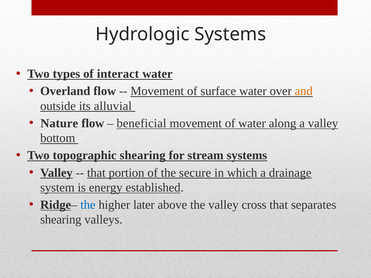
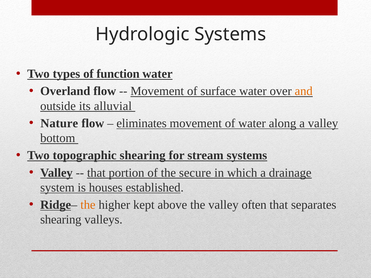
interact: interact -> function
beneficial: beneficial -> eliminates
energy: energy -> houses
the at (88, 205) colour: blue -> orange
later: later -> kept
cross: cross -> often
